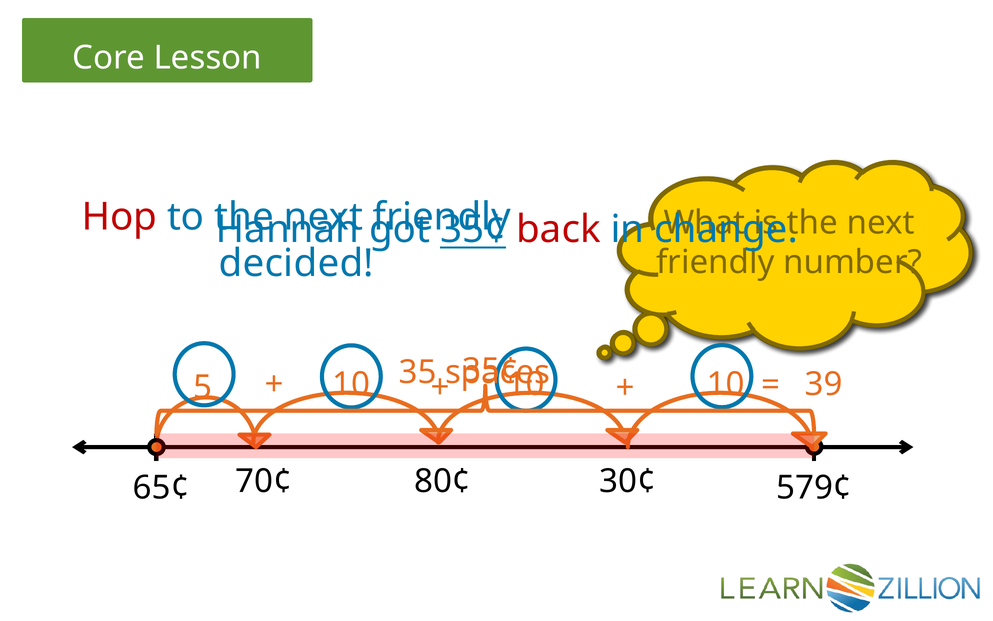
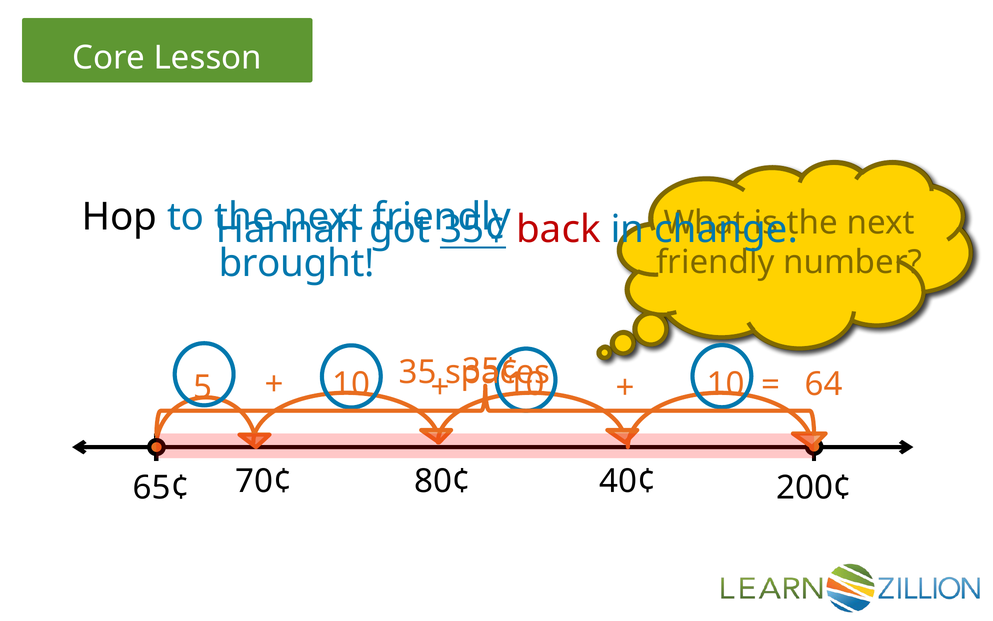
Hop at (119, 217) colour: red -> black
decided: decided -> brought
39: 39 -> 64
30¢: 30¢ -> 40¢
579¢: 579¢ -> 200¢
